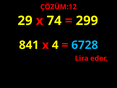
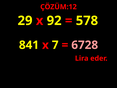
74: 74 -> 92
299: 299 -> 578
4: 4 -> 7
6728 colour: light blue -> pink
